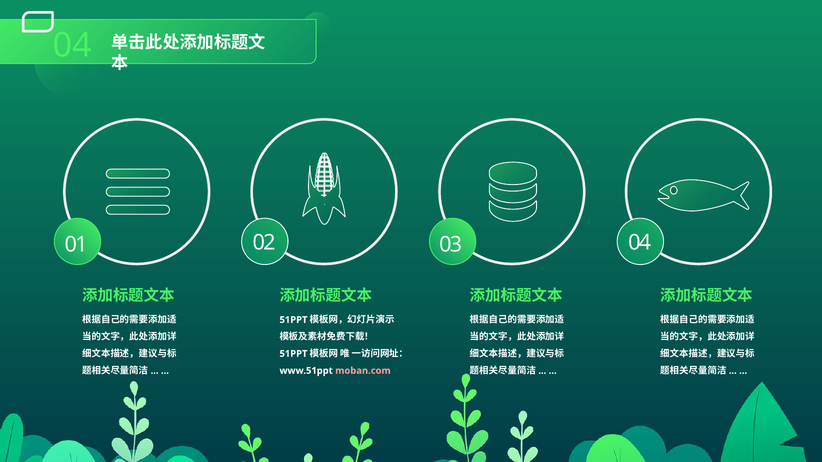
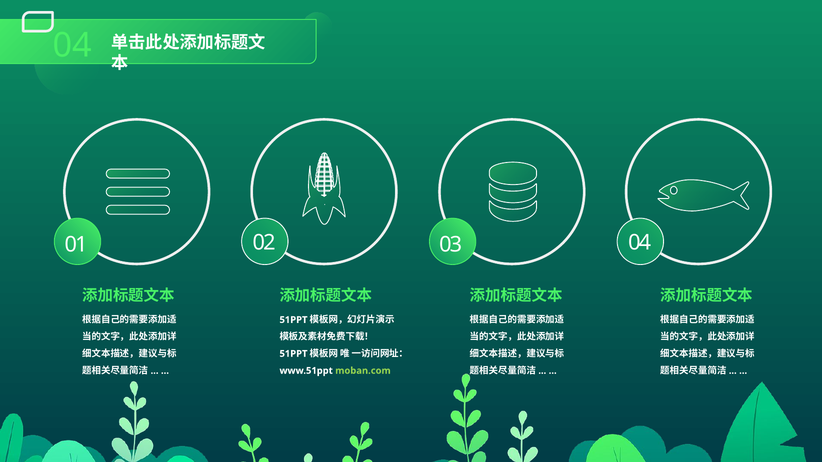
moban.com colour: pink -> light green
